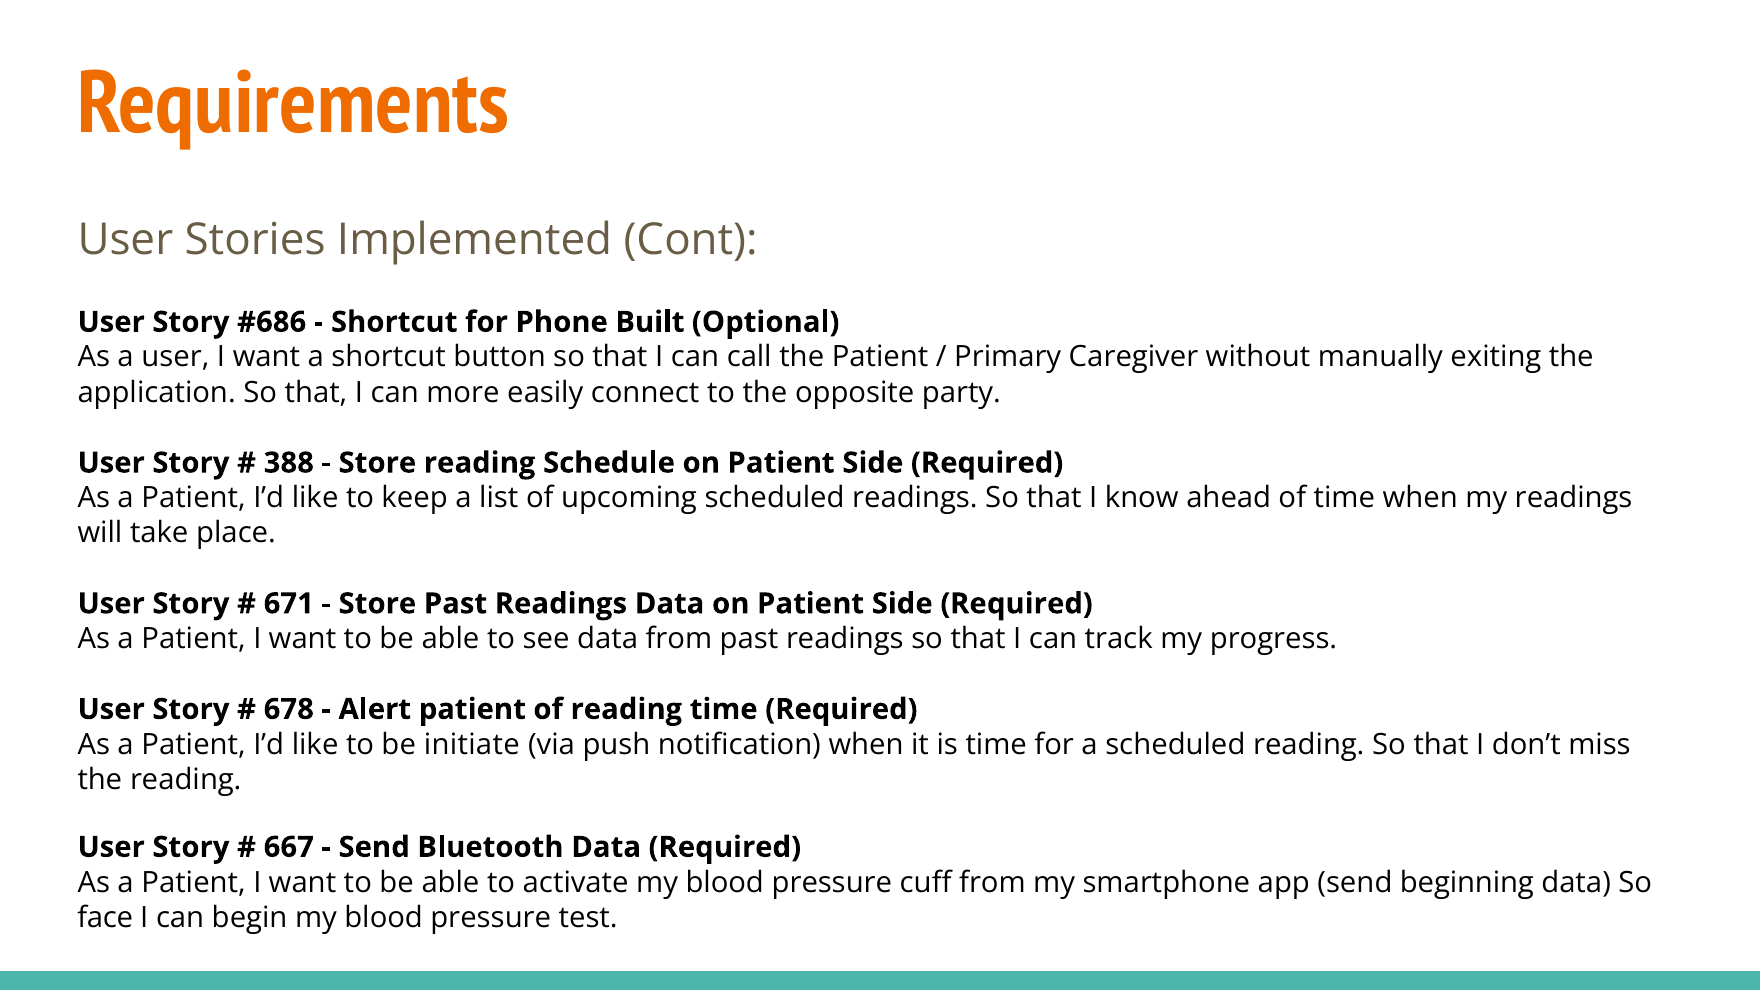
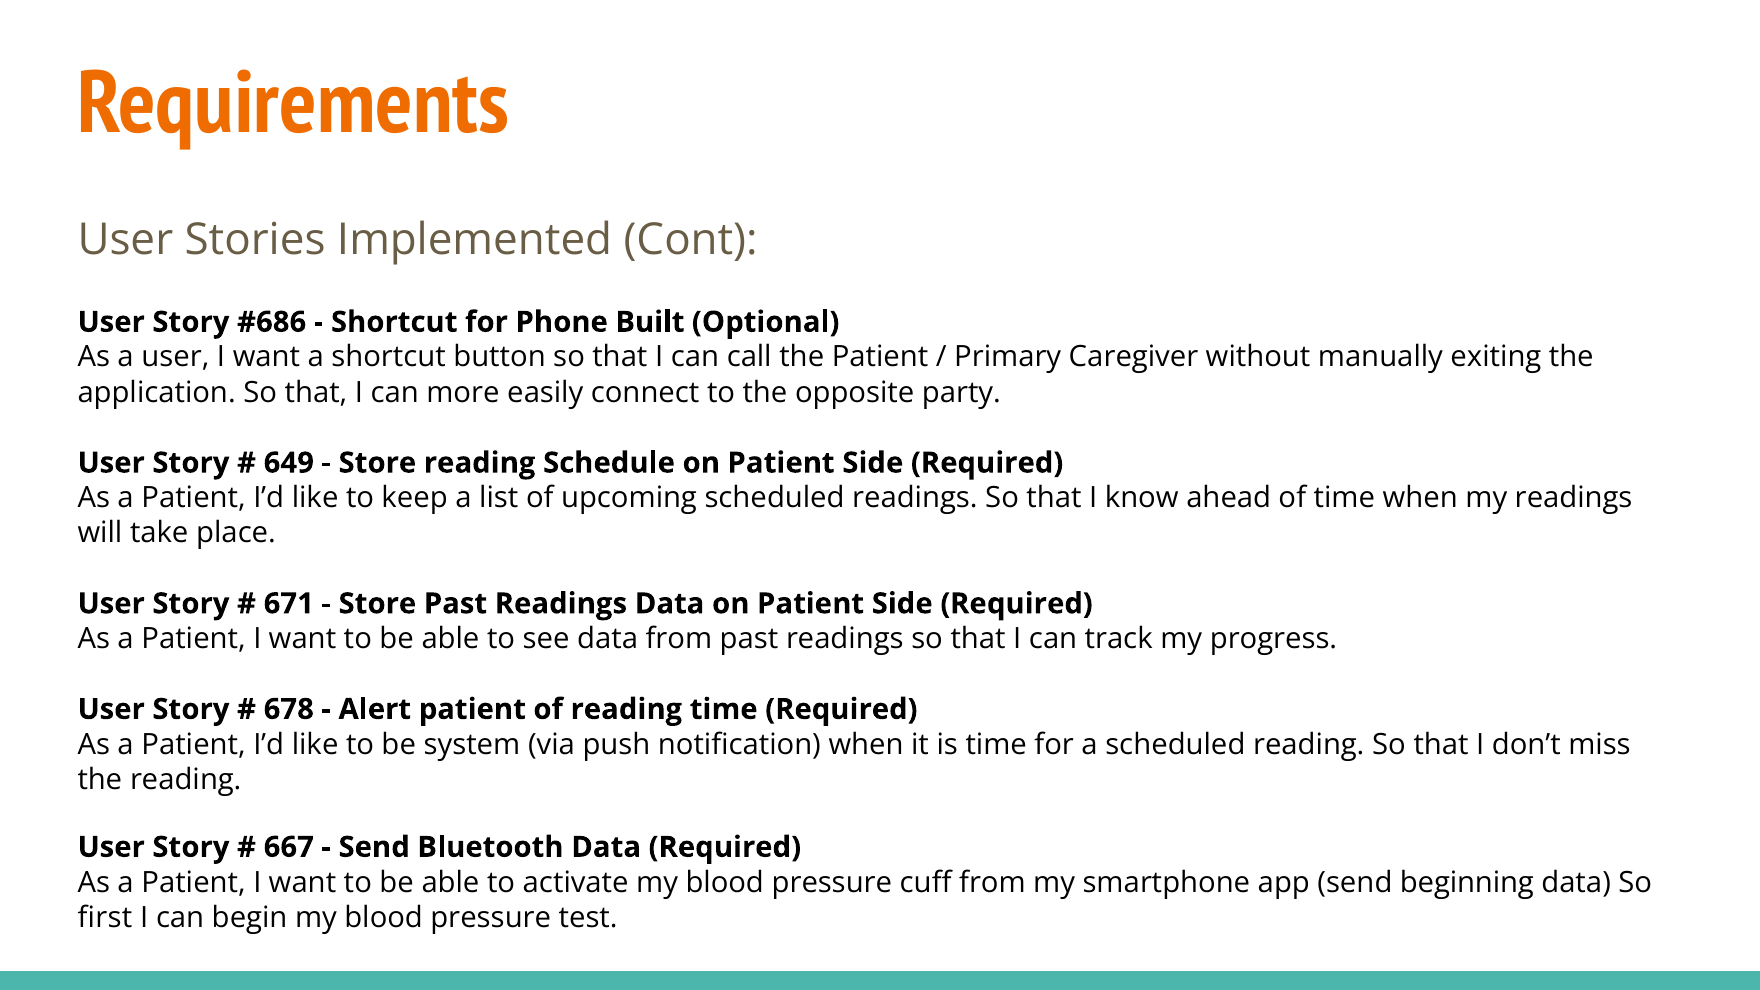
388: 388 -> 649
initiate: initiate -> system
face: face -> first
